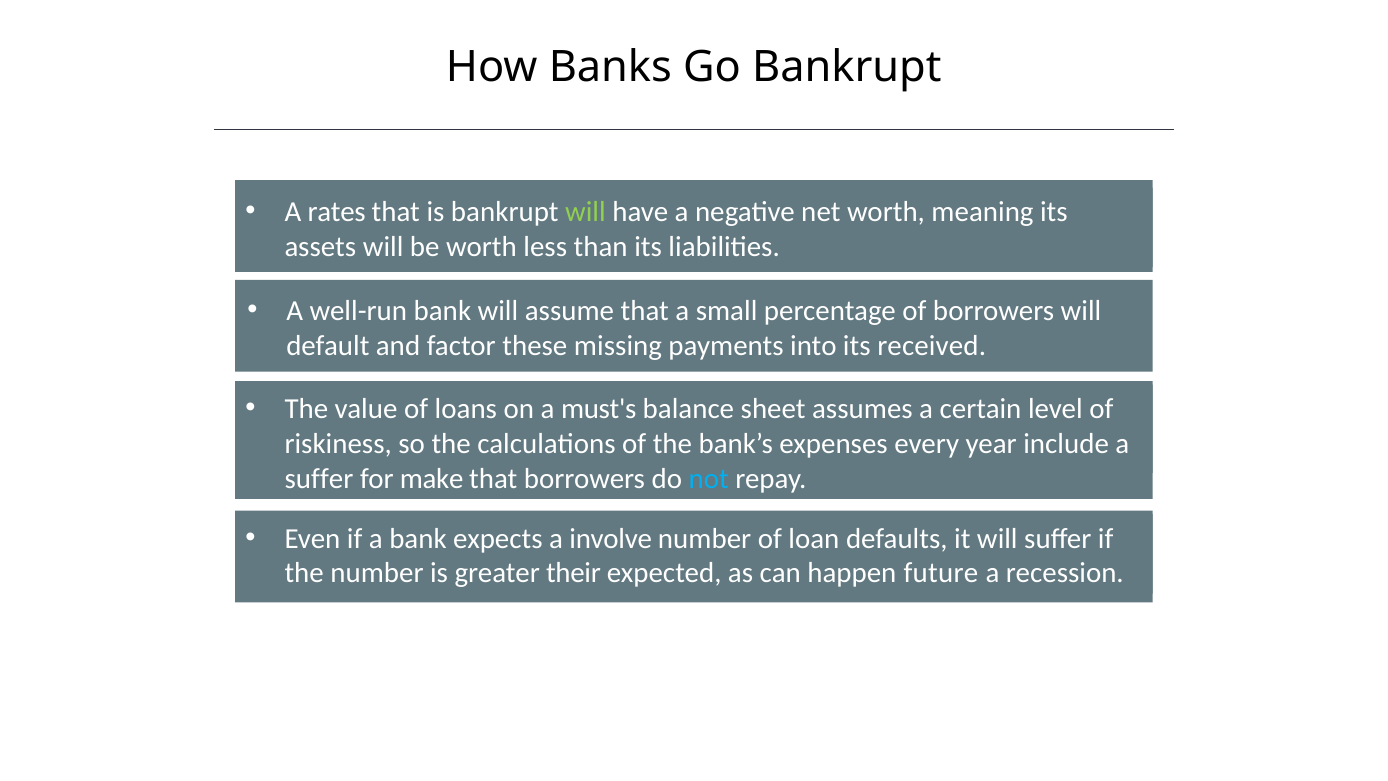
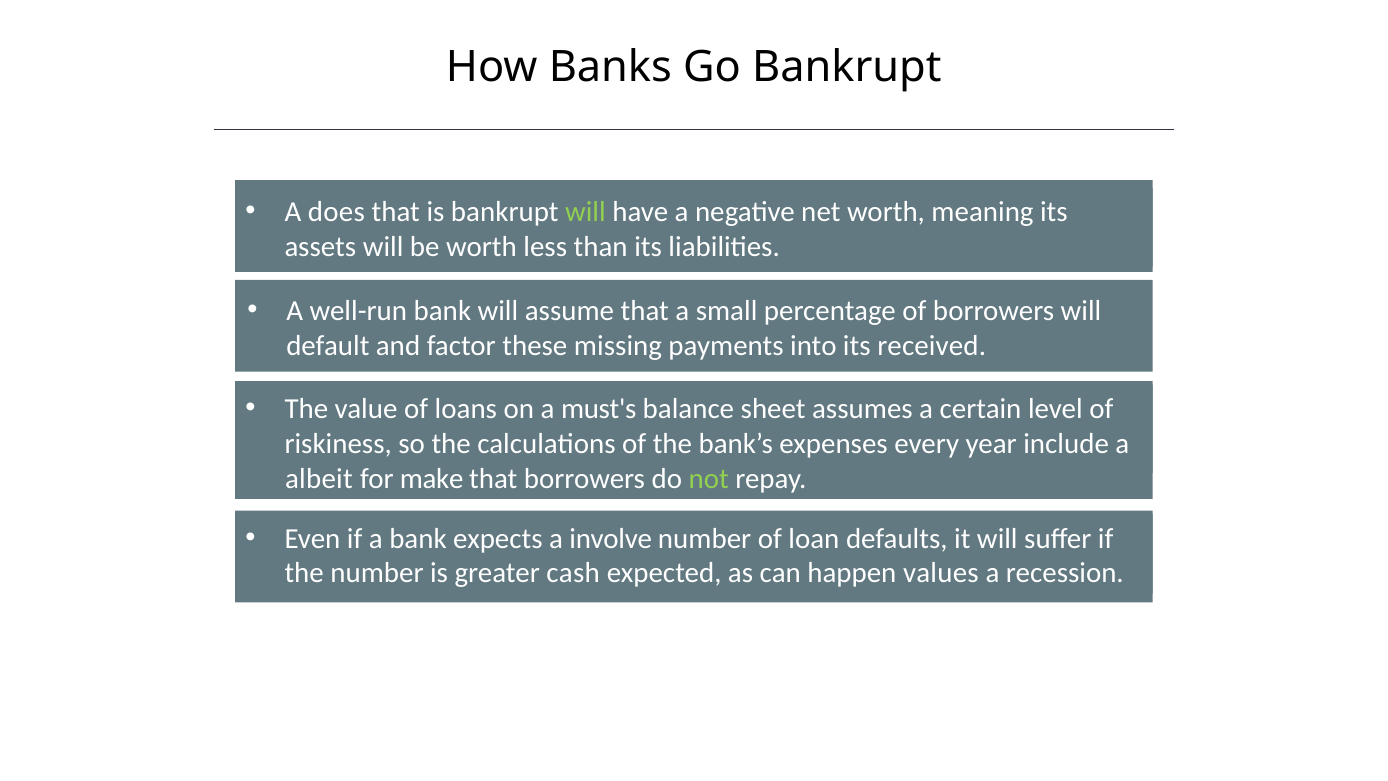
rates: rates -> does
suffer at (319, 478): suffer -> albeit
not colour: light blue -> light green
their: their -> cash
future: future -> values
